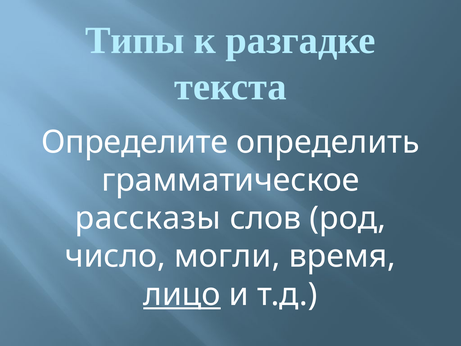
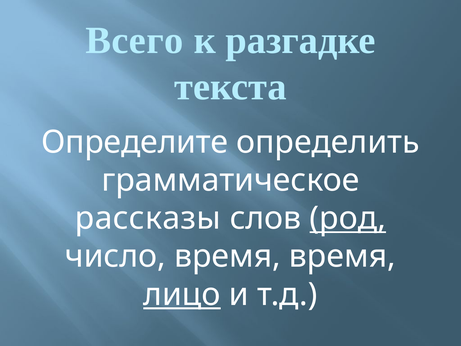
Типы: Типы -> Всего
род underline: none -> present
число могли: могли -> время
